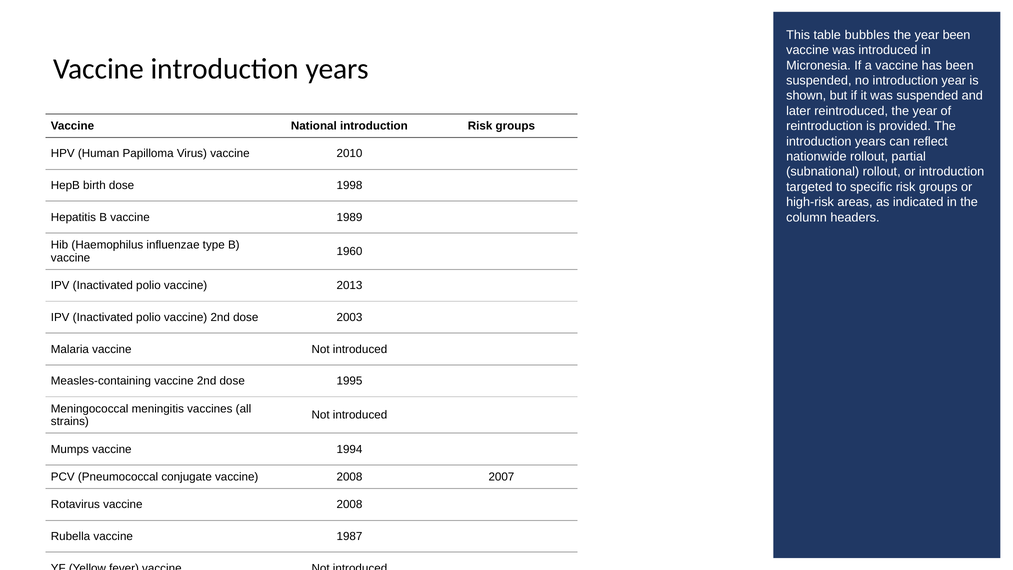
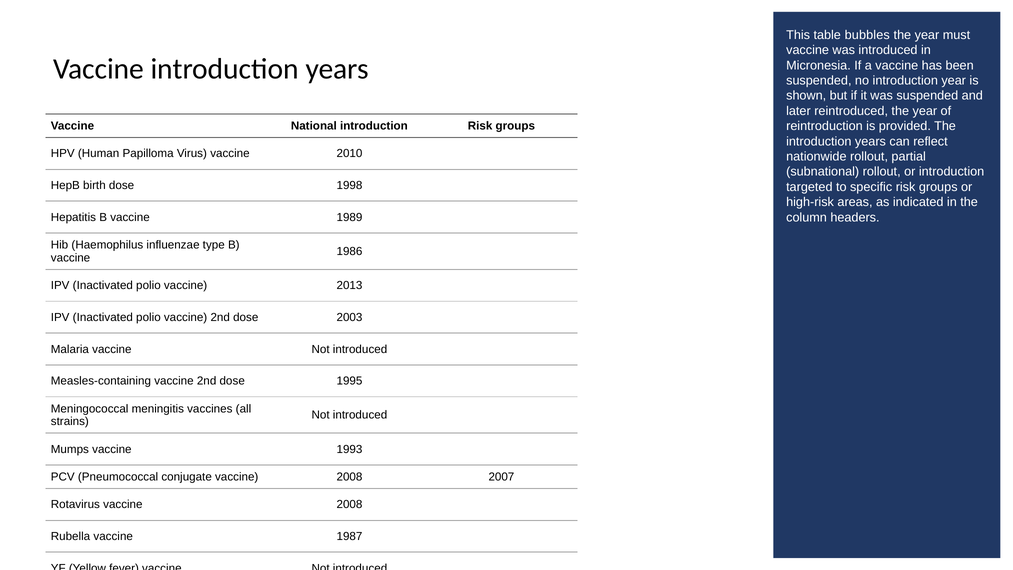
year been: been -> must
1960: 1960 -> 1986
1994: 1994 -> 1993
